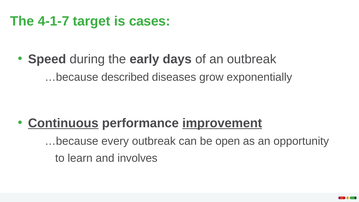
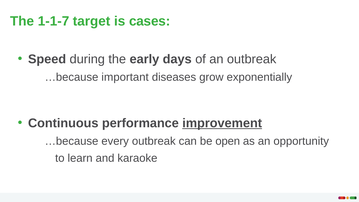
4-1-7: 4-1-7 -> 1-1-7
described: described -> important
Continuous underline: present -> none
involves: involves -> karaoke
